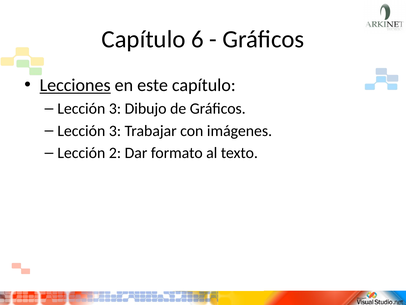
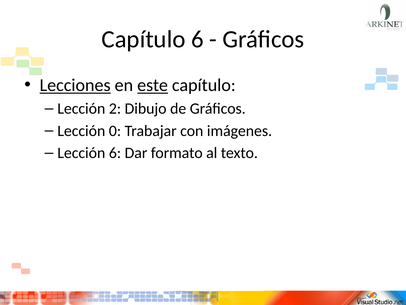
este underline: none -> present
3 at (115, 108): 3 -> 2
3 at (115, 131): 3 -> 0
Lección 2: 2 -> 6
